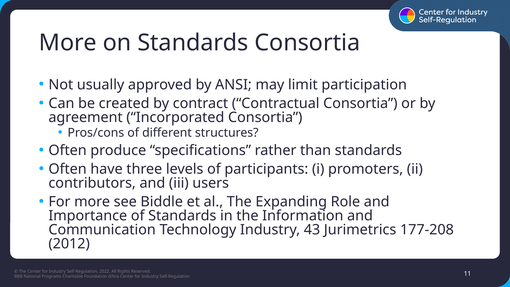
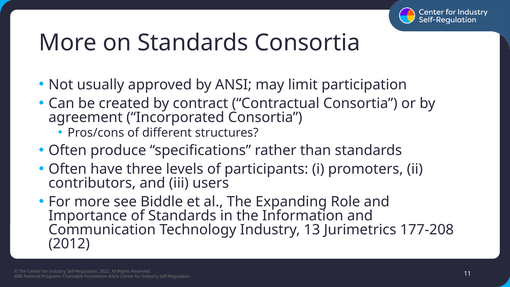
43: 43 -> 13
